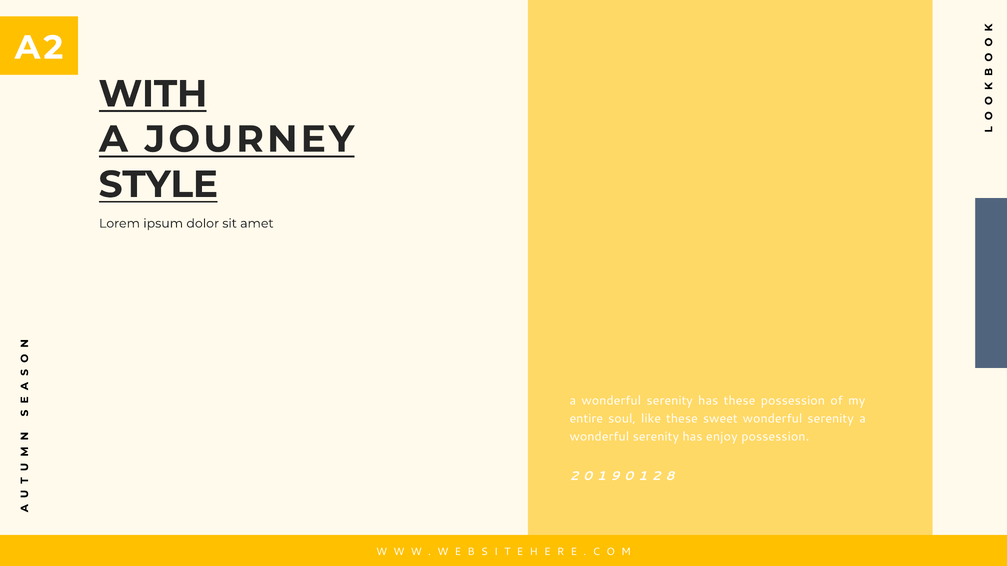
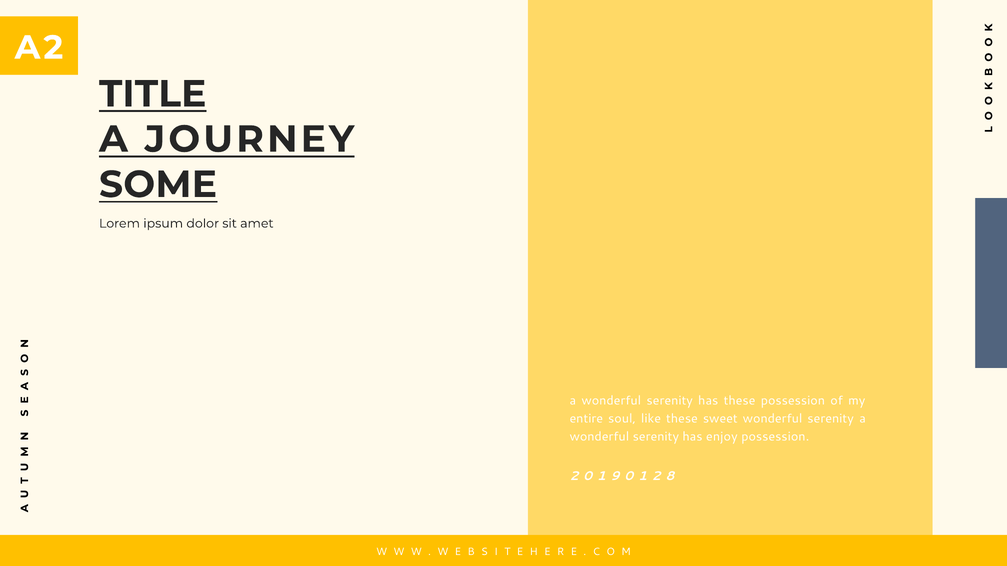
WITH: WITH -> TITLE
STYLE: STYLE -> SOME
